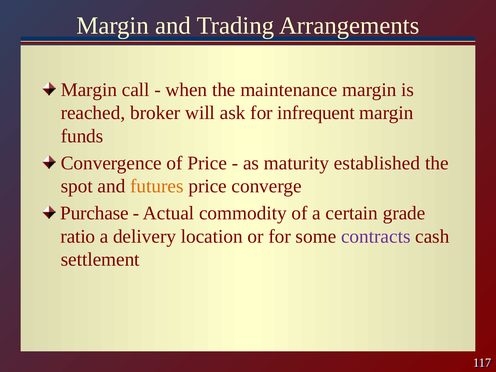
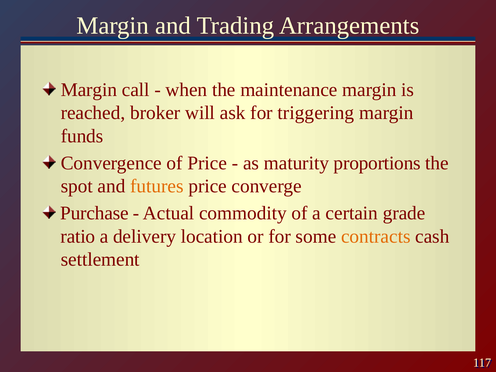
infrequent: infrequent -> triggering
established: established -> proportions
contracts colour: purple -> orange
